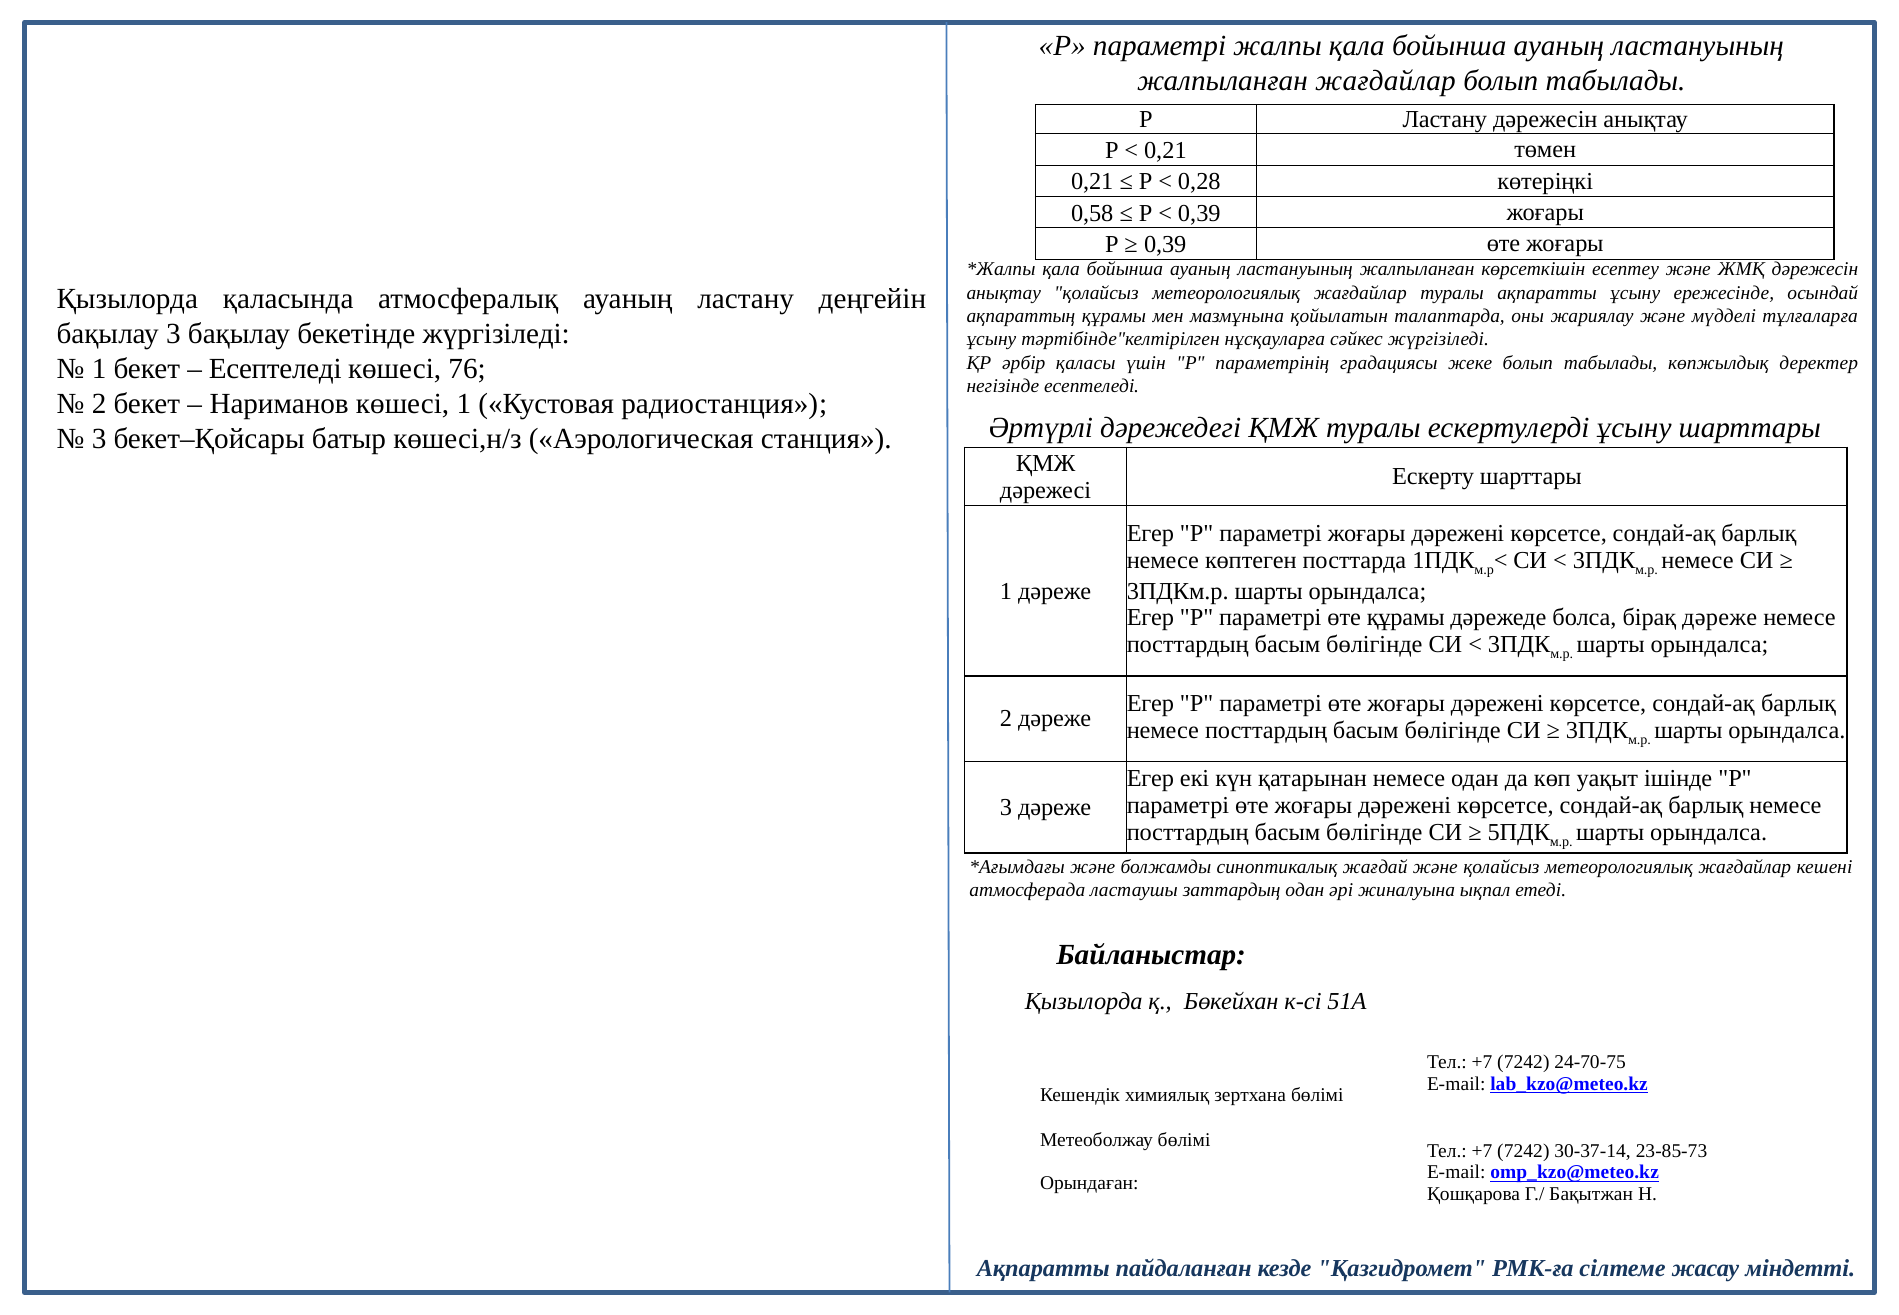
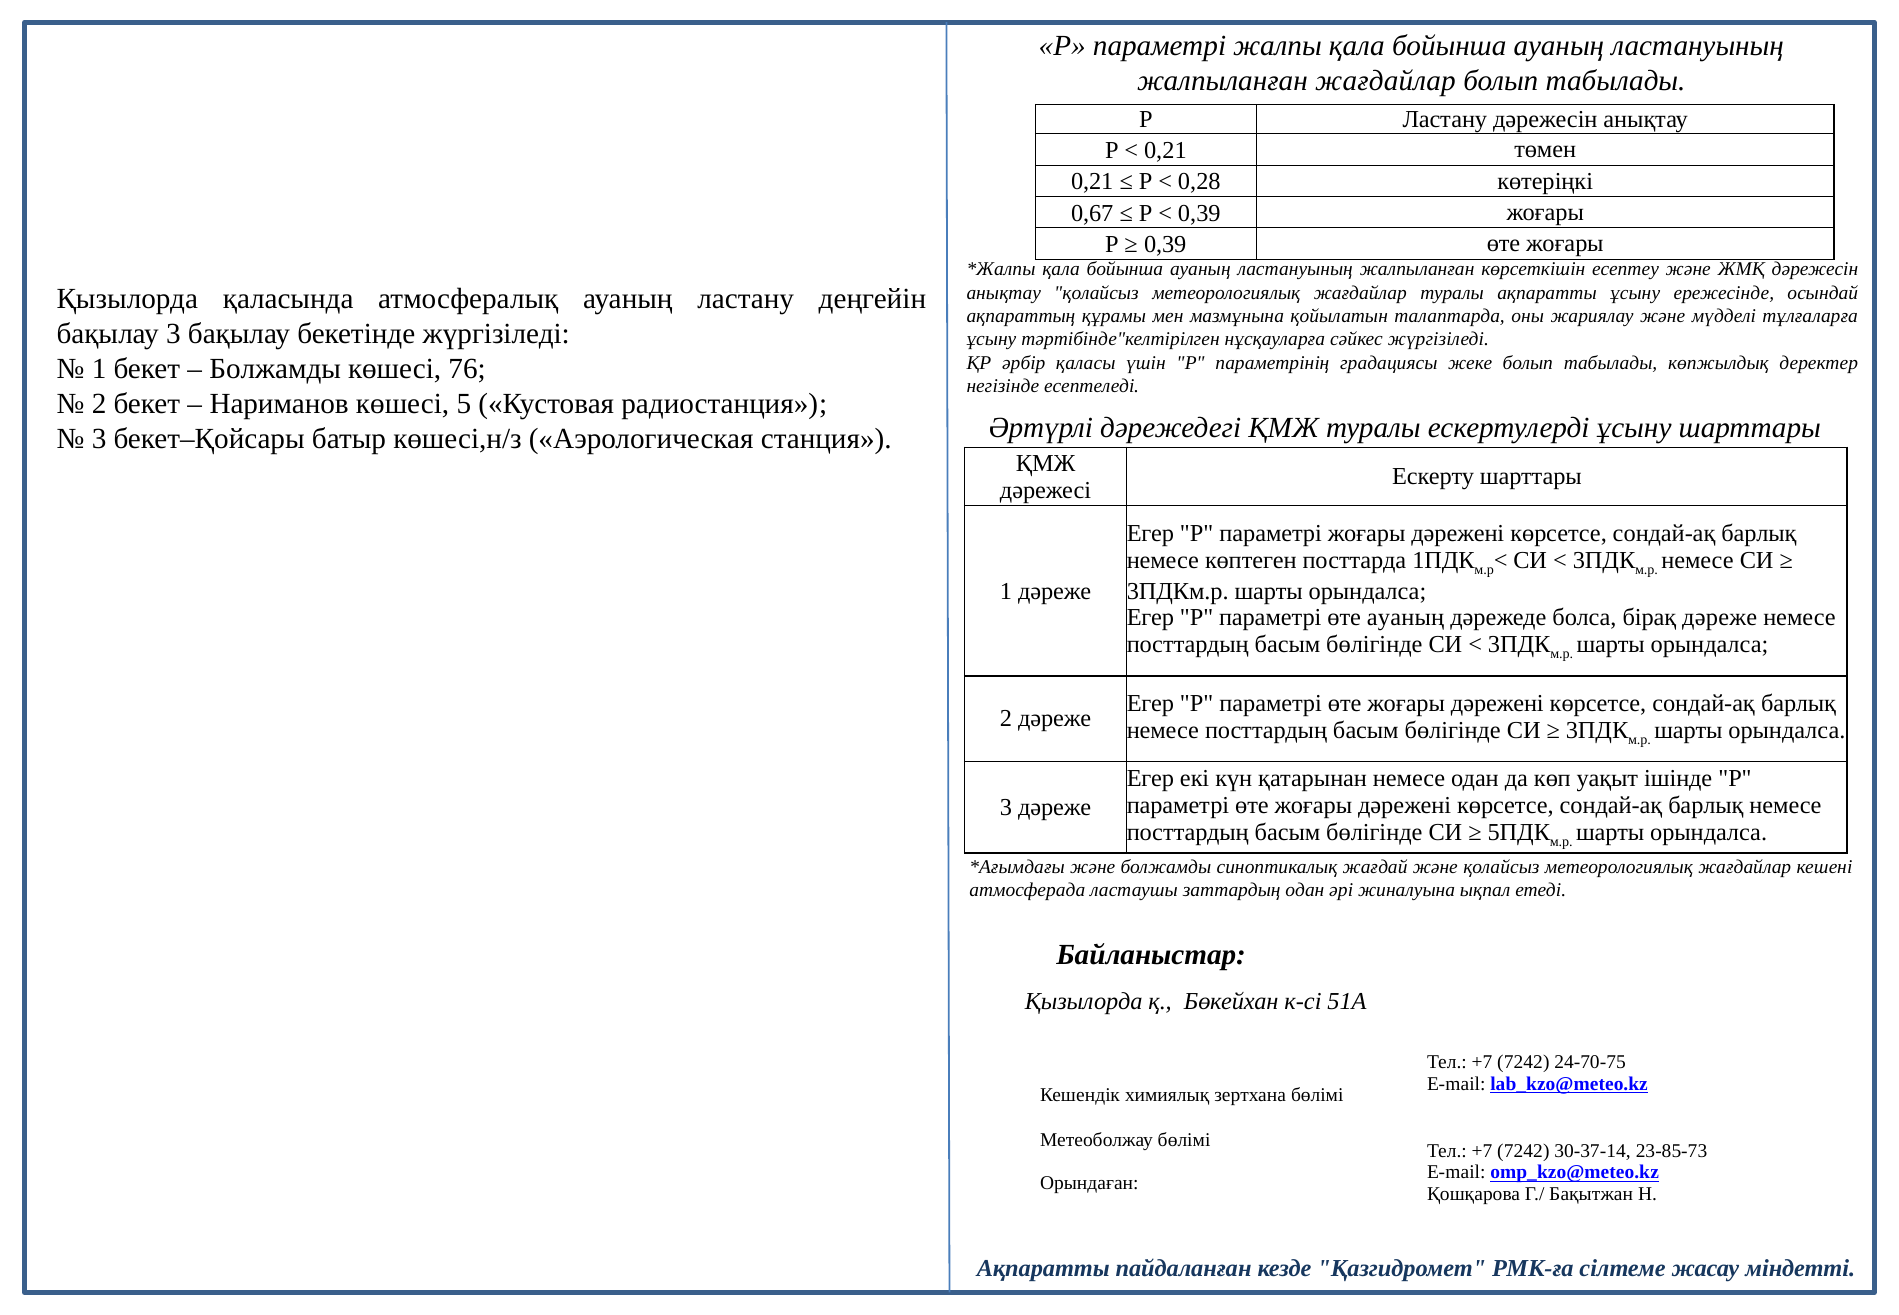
0,58: 0,58 -> 0,67
Есептеледі at (275, 369): Есептеледі -> Болжамды
көшесі 1: 1 -> 5
өте құрамы: құрамы -> ауаның
